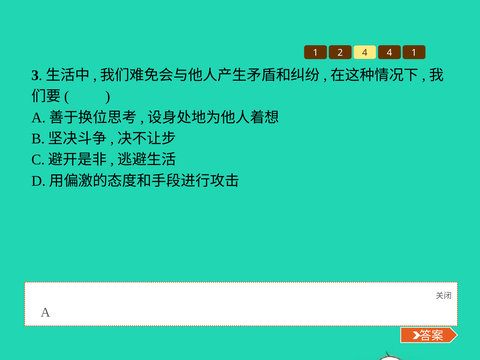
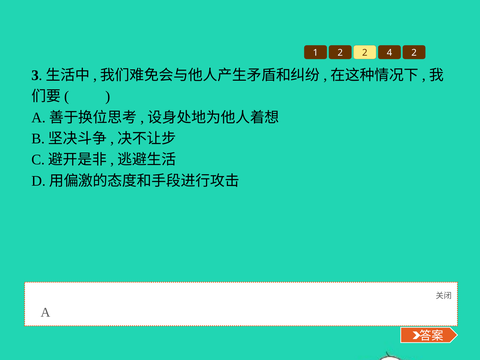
2 4: 4 -> 2
4 1: 1 -> 2
